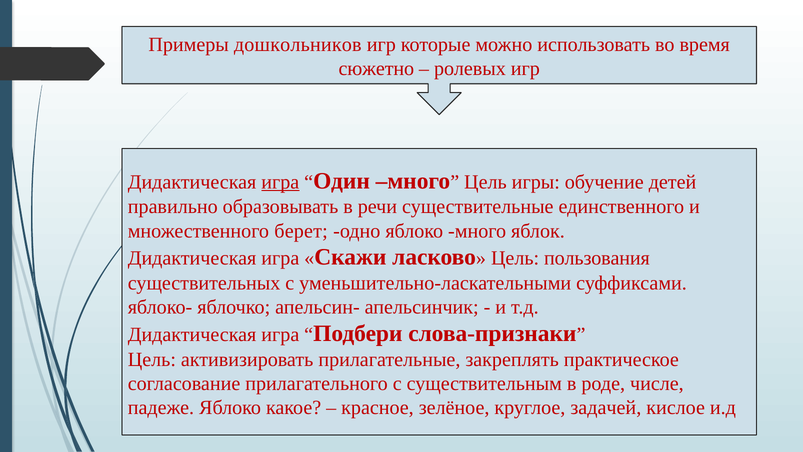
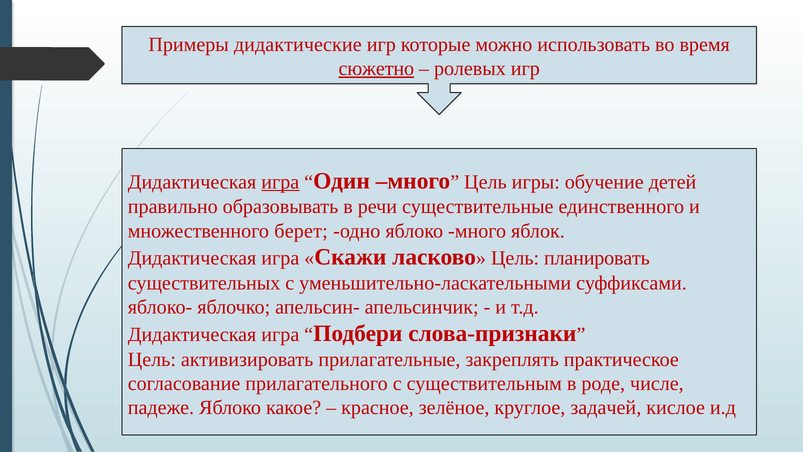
дошкольников: дошкольников -> дидактические
сюжетно underline: none -> present
пользования: пользования -> планировать
